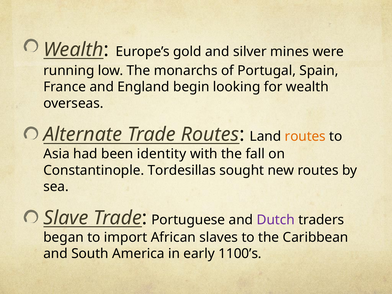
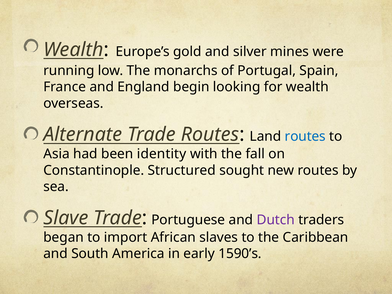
routes at (305, 136) colour: orange -> blue
Tordesillas: Tordesillas -> Structured
1100’s: 1100’s -> 1590’s
